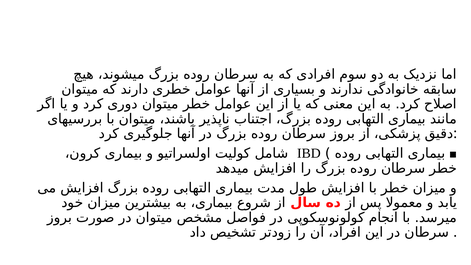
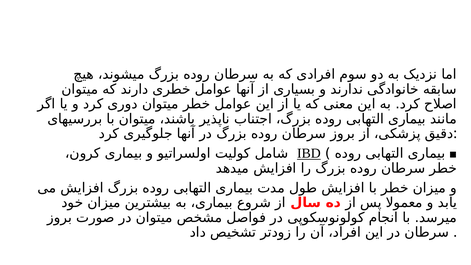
IBD underline: none -> present
